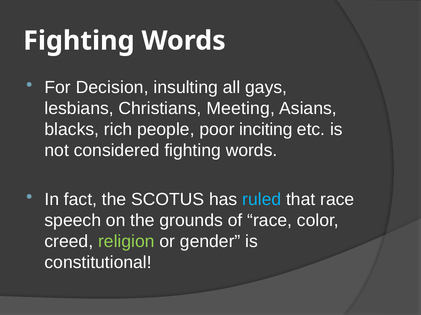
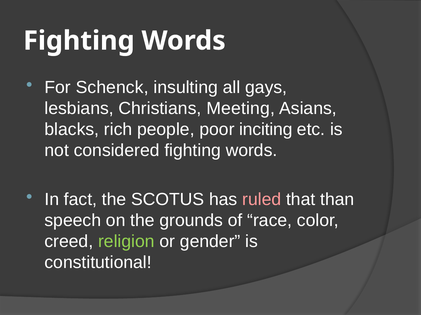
Decision: Decision -> Schenck
ruled colour: light blue -> pink
that race: race -> than
